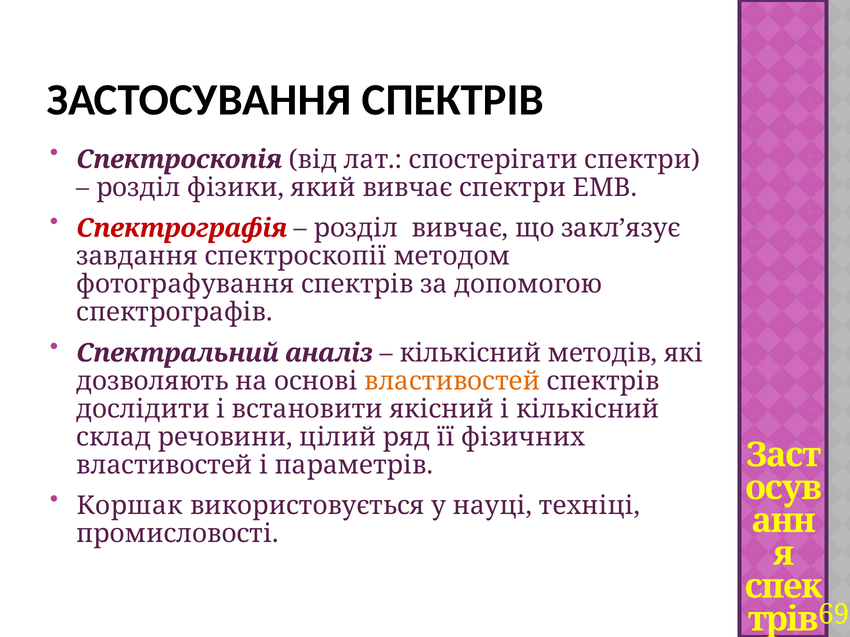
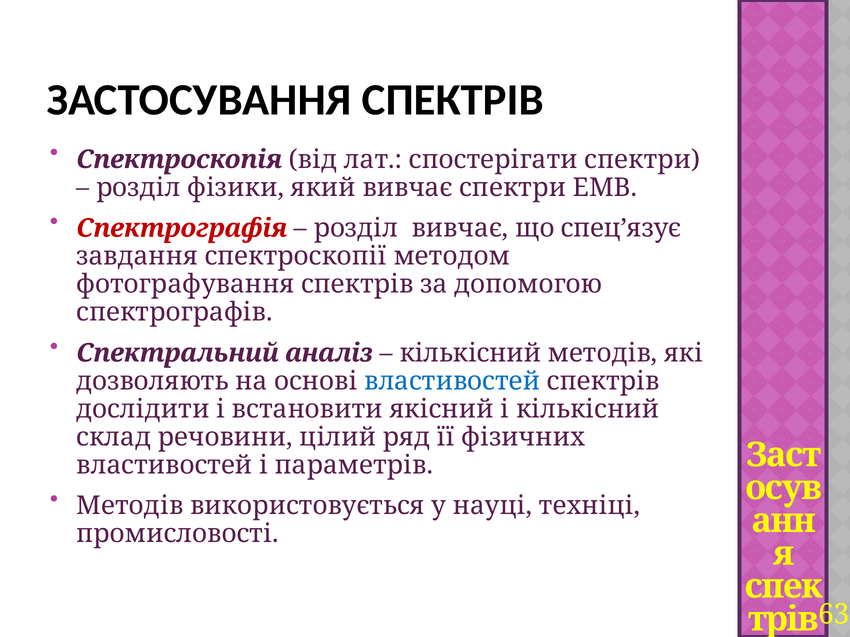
закл’язує: закл’язує -> спец’язує
властивостей at (452, 381) colour: orange -> blue
Коршак at (130, 506): Коршак -> Методів
69: 69 -> 63
